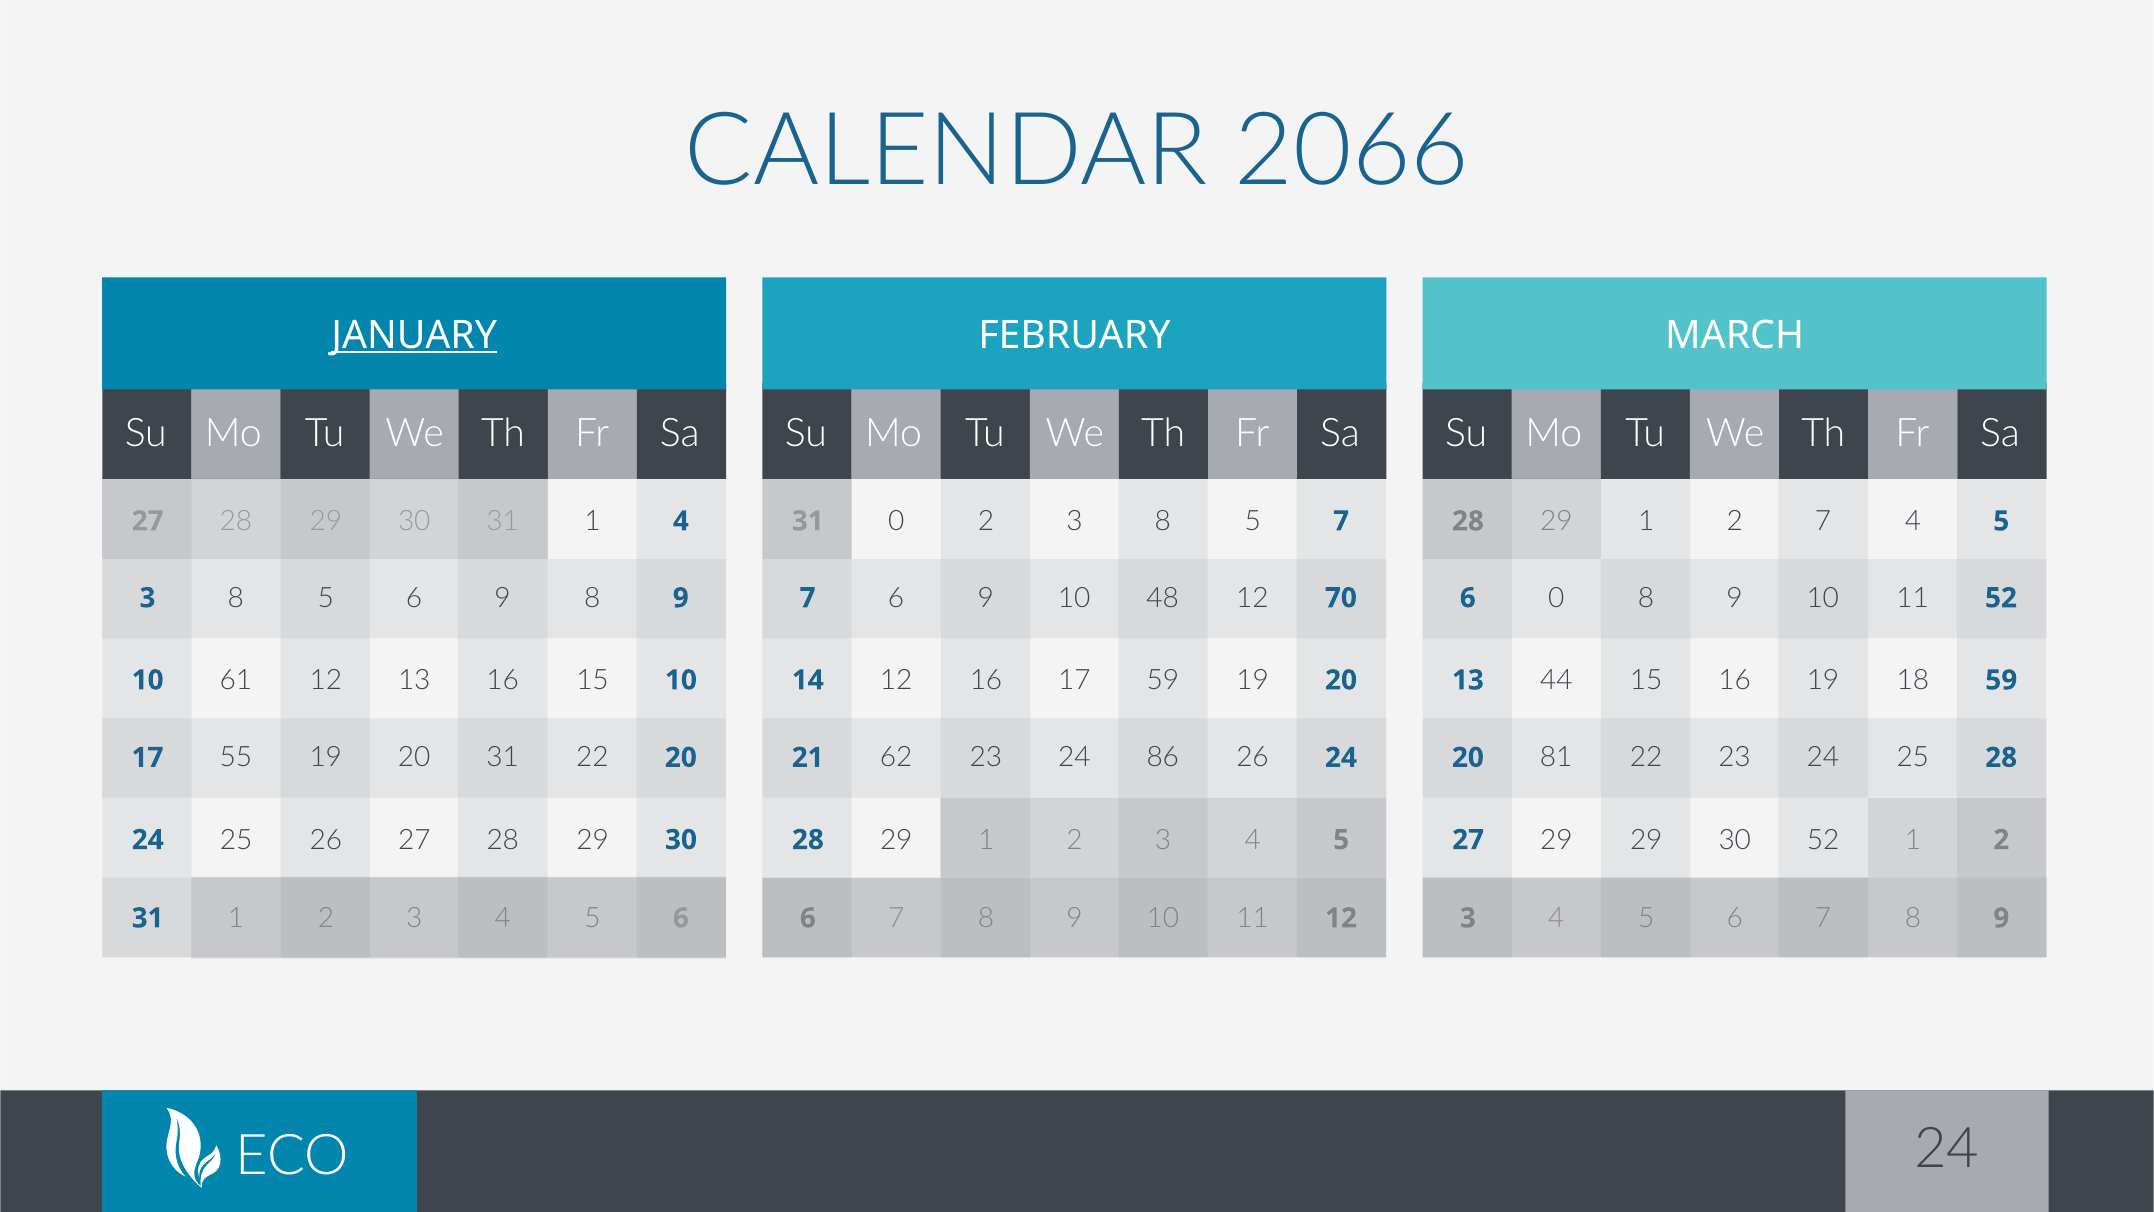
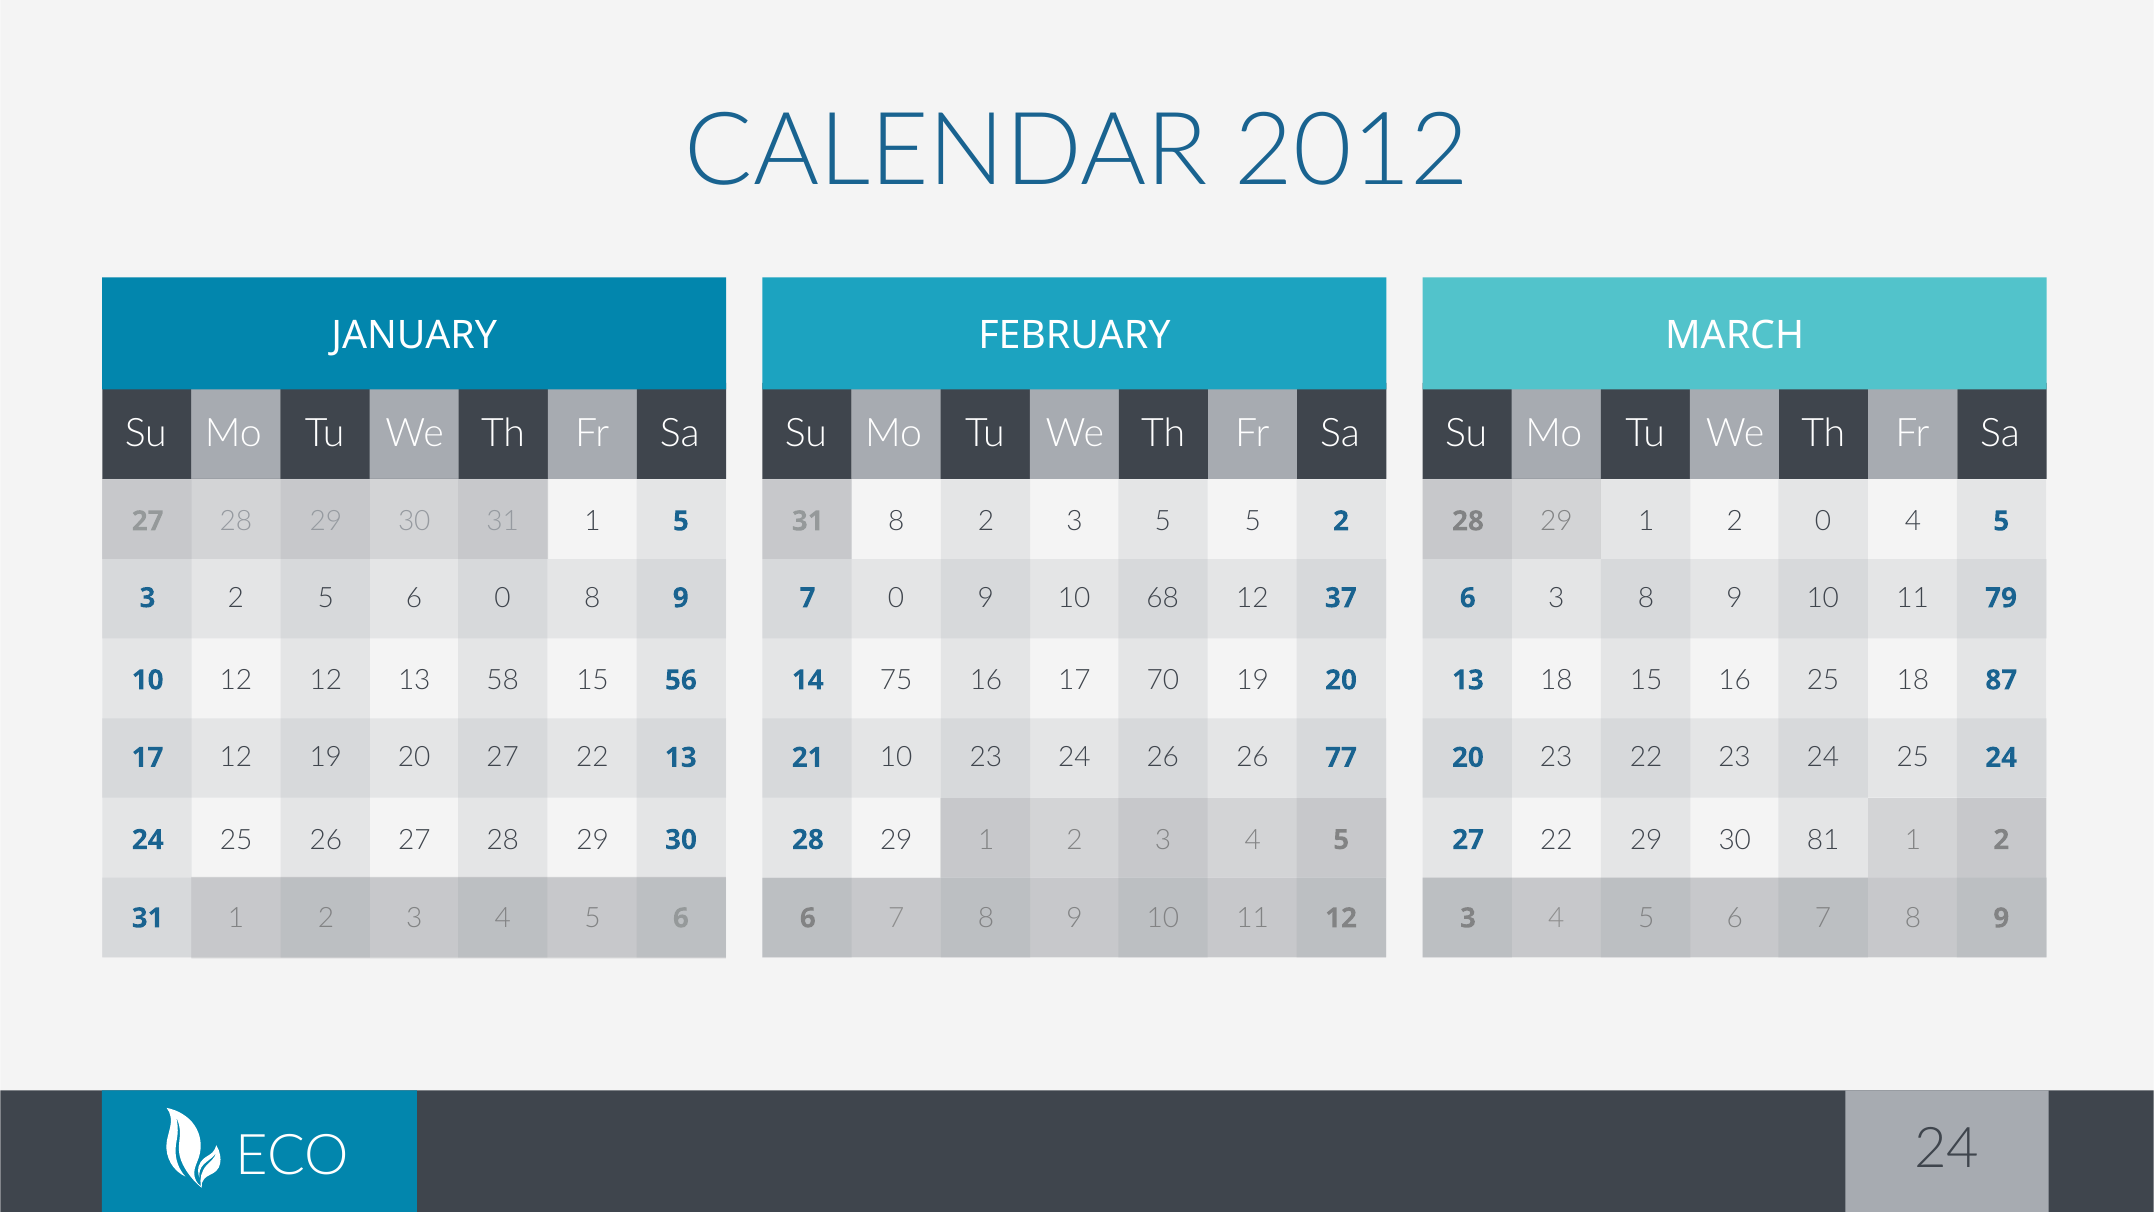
2066: 2066 -> 2012
JANUARY underline: present -> none
1 4: 4 -> 5
8 at (1163, 521): 8 -> 5
7 at (1341, 521): 7 -> 2
2 7: 7 -> 0
0 at (896, 521): 0 -> 8
6 9: 9 -> 0
48: 48 -> 68
70: 70 -> 37
11 52: 52 -> 79
8 at (236, 598): 8 -> 2
7 6: 6 -> 0
0 at (1556, 598): 0 -> 3
13 16: 16 -> 58
15 10: 10 -> 56
17 59: 59 -> 70
16 19: 19 -> 25
18 59: 59 -> 87
10 61: 61 -> 12
14 12: 12 -> 75
13 44: 44 -> 18
20 31: 31 -> 27
20 at (681, 757): 20 -> 13
24 86: 86 -> 26
24 at (1341, 757): 24 -> 77
25 28: 28 -> 24
17 55: 55 -> 12
21 62: 62 -> 10
20 81: 81 -> 23
30 52: 52 -> 81
27 29: 29 -> 22
